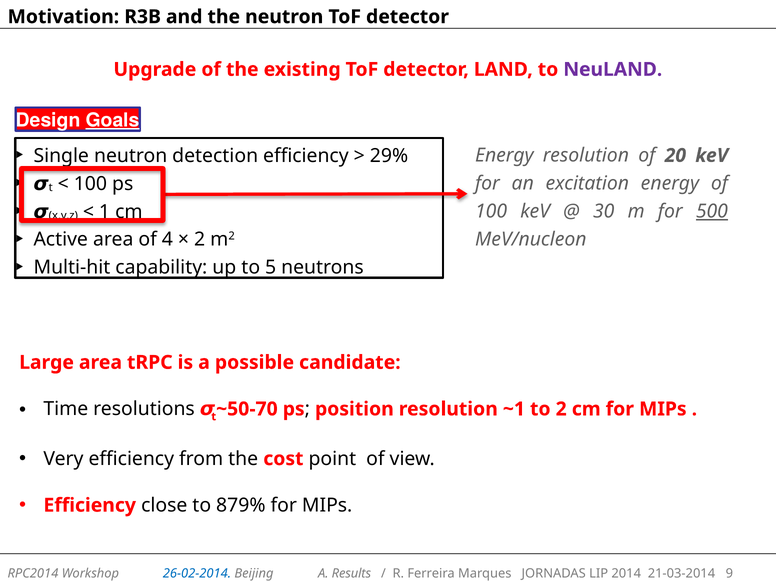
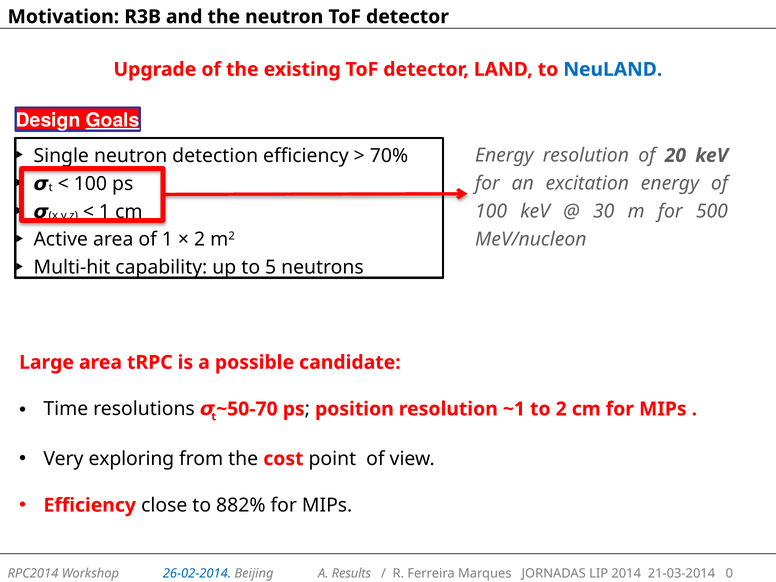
NeuLAND colour: purple -> blue
29%: 29% -> 70%
500 underline: present -> none
of 4: 4 -> 1
Very efficiency: efficiency -> exploring
879%: 879% -> 882%
9: 9 -> 0
